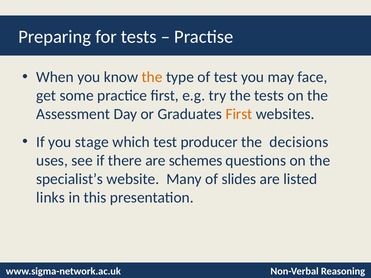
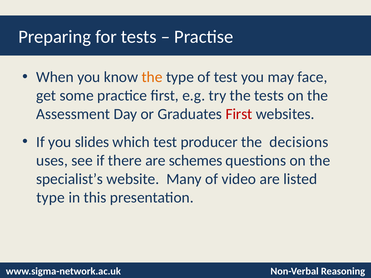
First at (239, 114) colour: orange -> red
stage: stage -> slides
slides: slides -> video
links at (51, 198): links -> type
